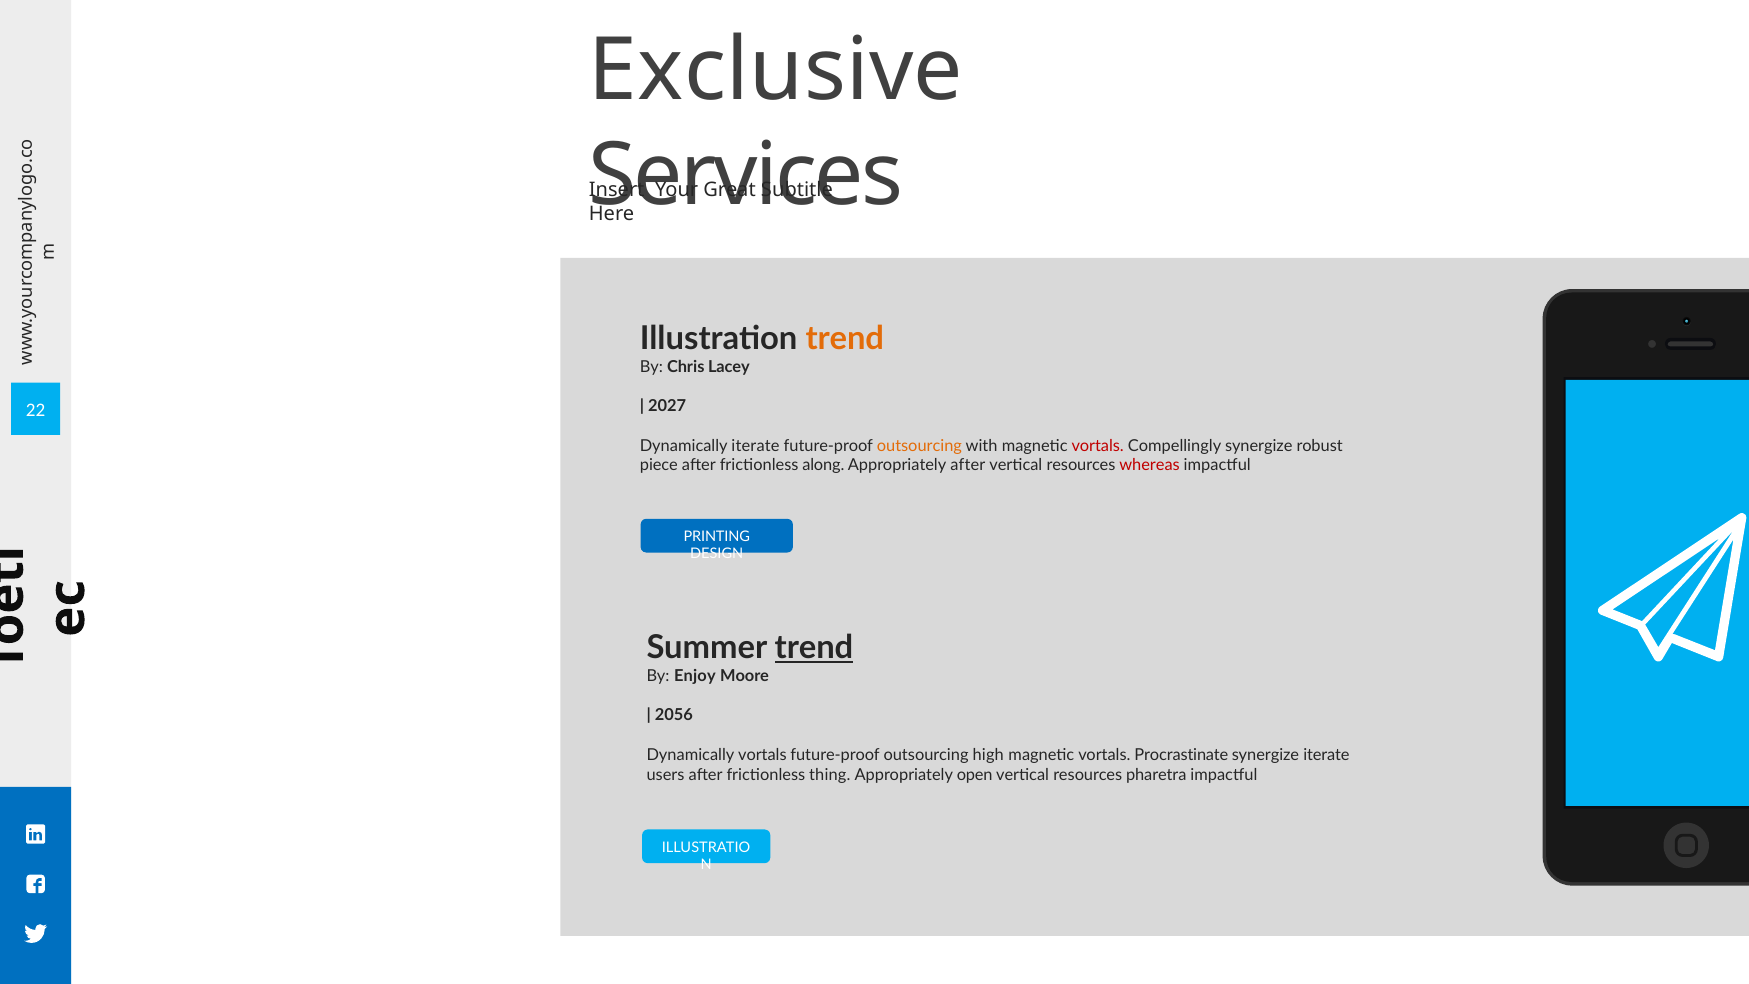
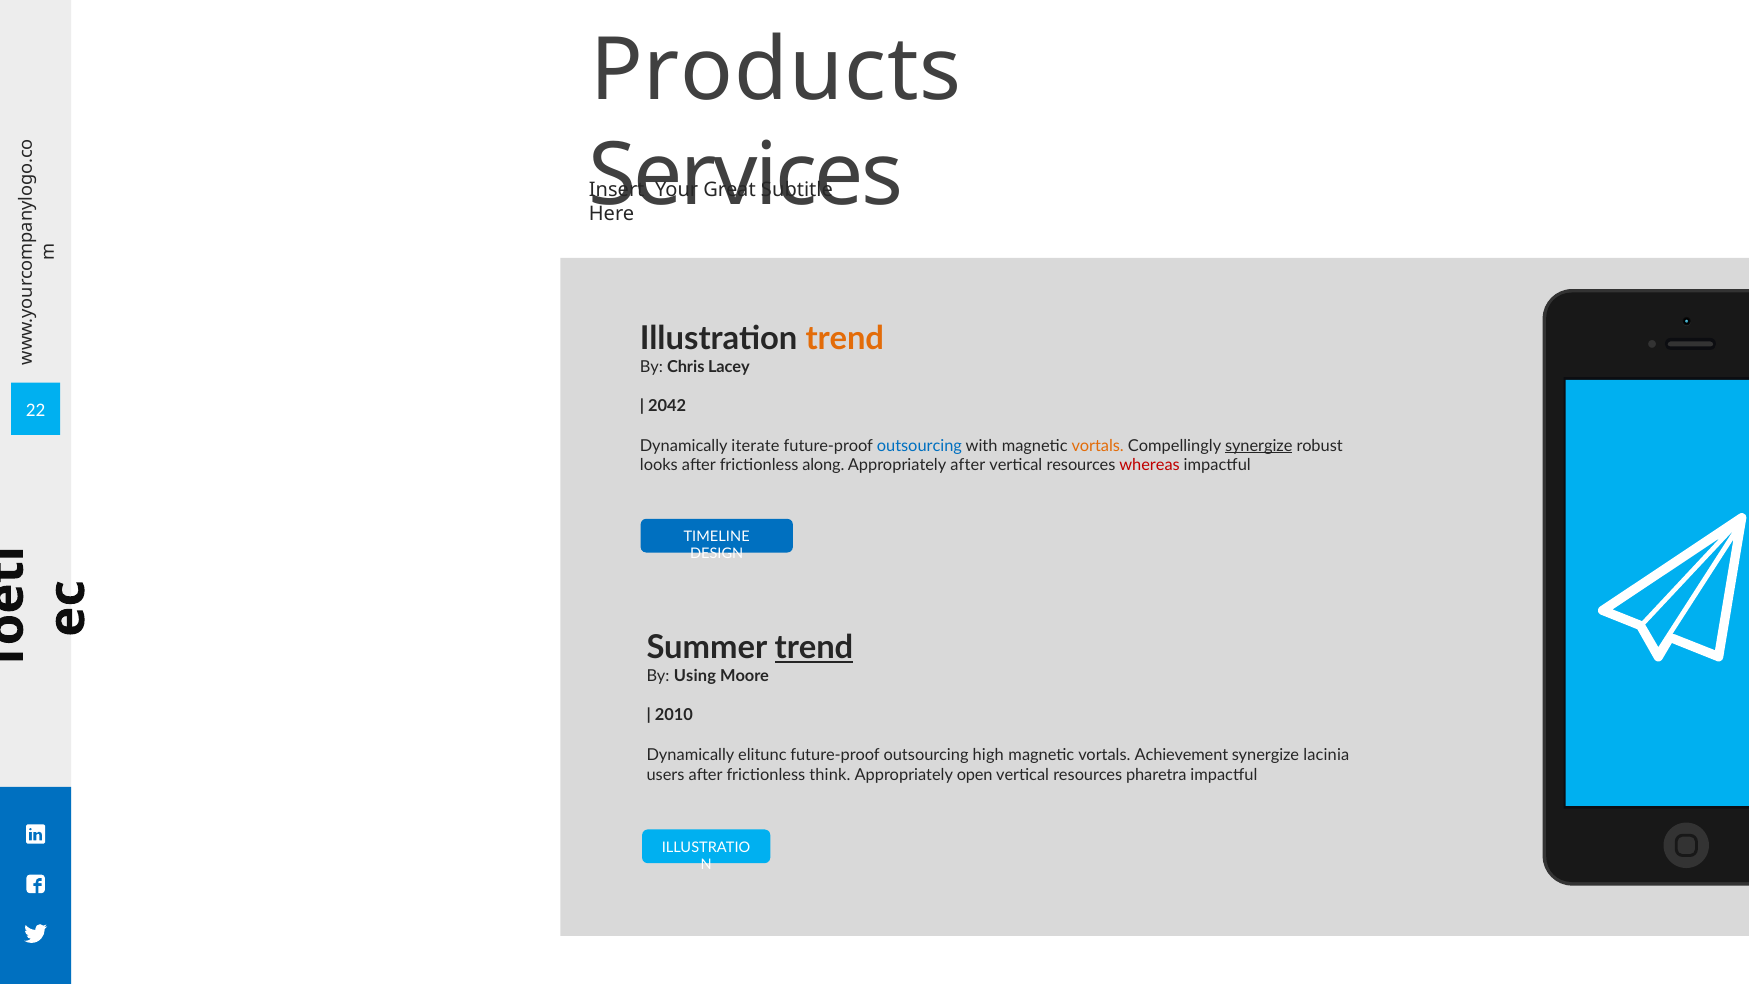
Exclusive: Exclusive -> Products
2027: 2027 -> 2042
outsourcing at (919, 446) colour: orange -> blue
vortals at (1098, 446) colour: red -> orange
synergize at (1259, 446) underline: none -> present
piece: piece -> looks
PRINTING: PRINTING -> TIMELINE
Enjoy: Enjoy -> Using
2056: 2056 -> 2010
Dynamically vortals: vortals -> elitunc
Procrastinate: Procrastinate -> Achievement
synergize iterate: iterate -> lacinia
thing: thing -> think
